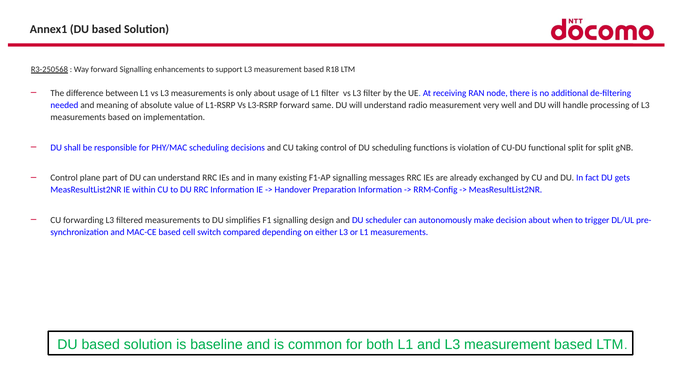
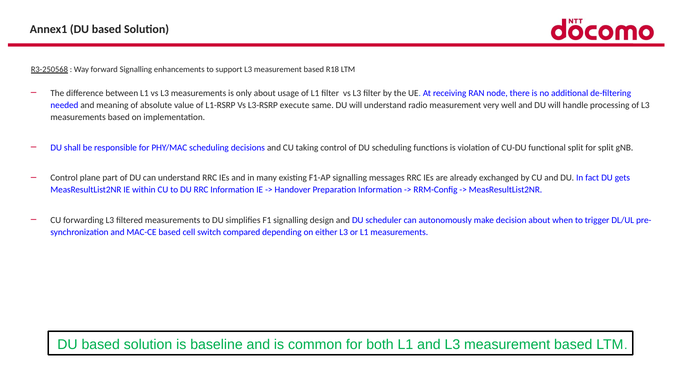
L3-RSRP forward: forward -> execute
